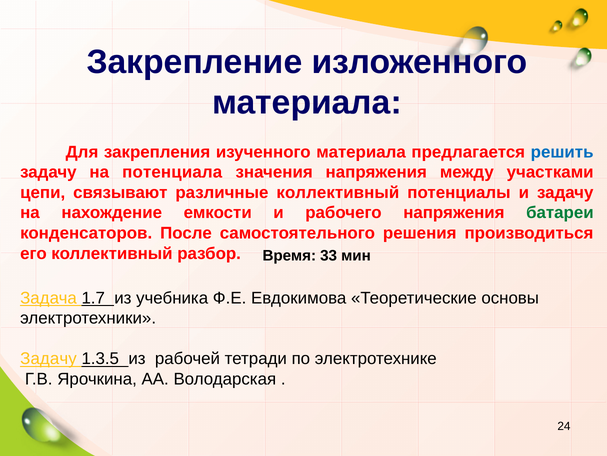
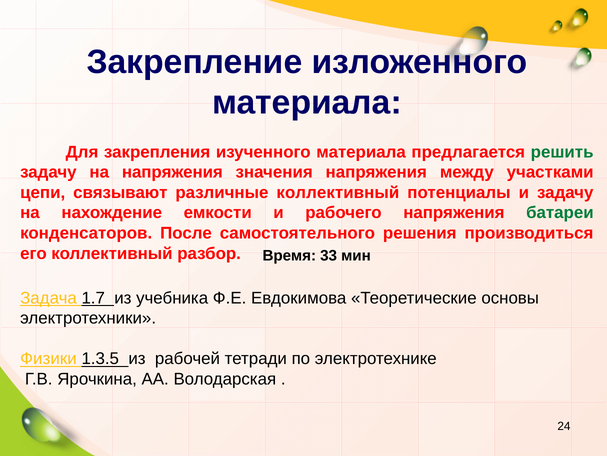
решить colour: blue -> green
на потенциала: потенциала -> напряжения
Задачу at (48, 358): Задачу -> Физики
